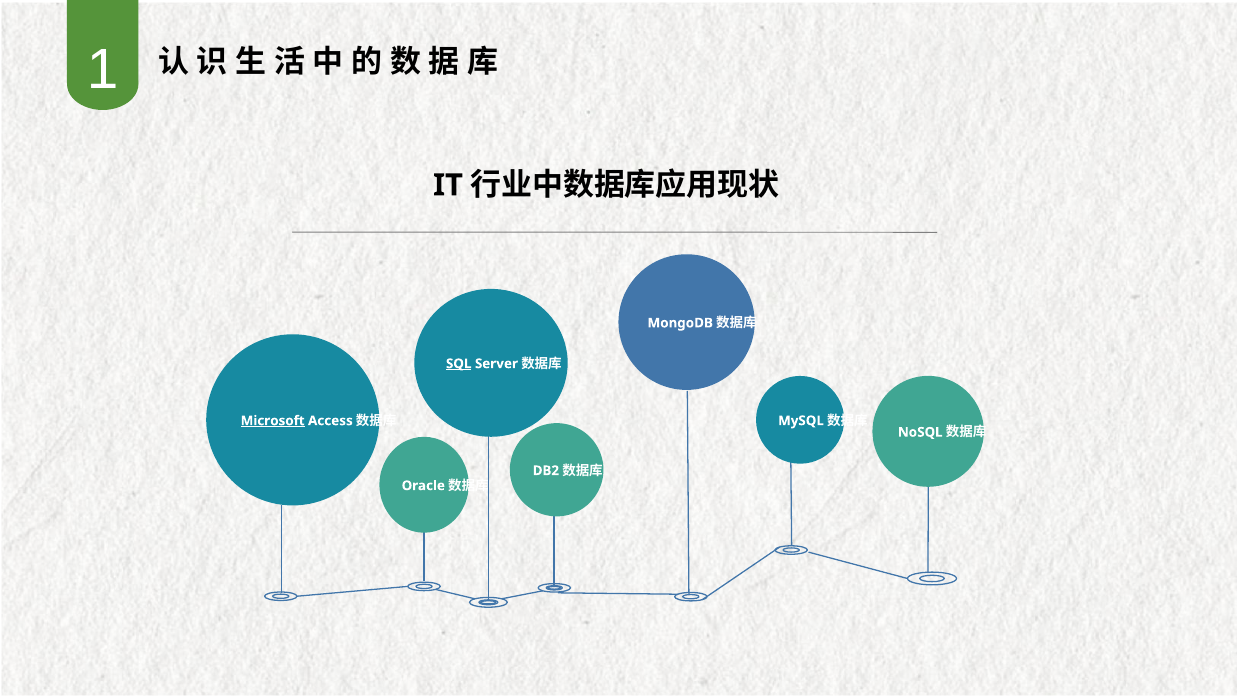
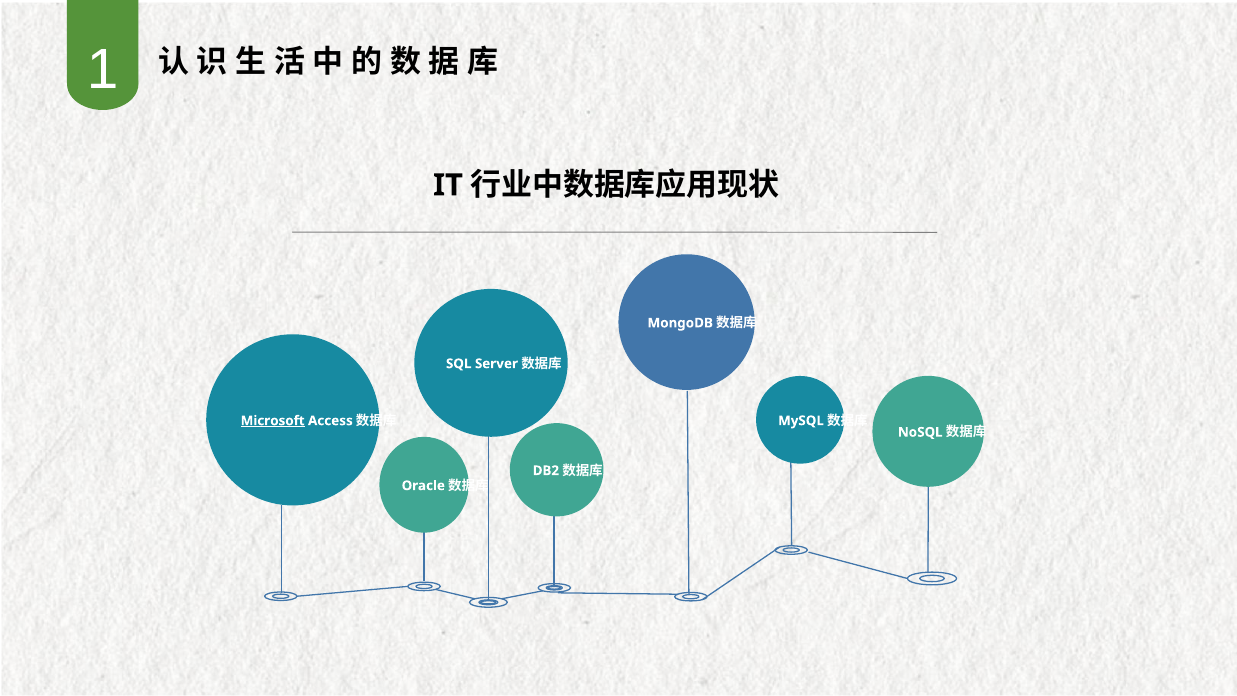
SQL underline: present -> none
